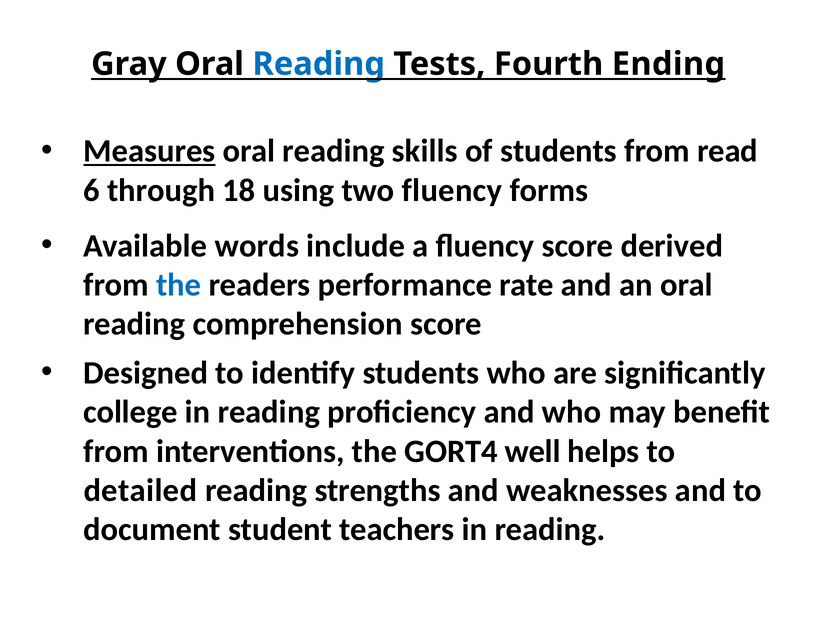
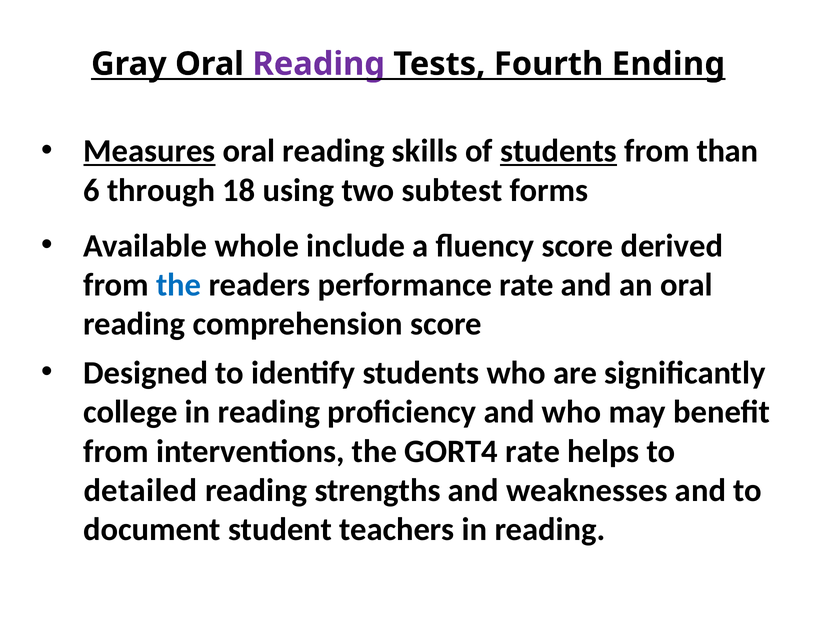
Reading at (319, 64) colour: blue -> purple
students at (559, 151) underline: none -> present
read: read -> than
two fluency: fluency -> subtest
words: words -> whole
GORT4 well: well -> rate
